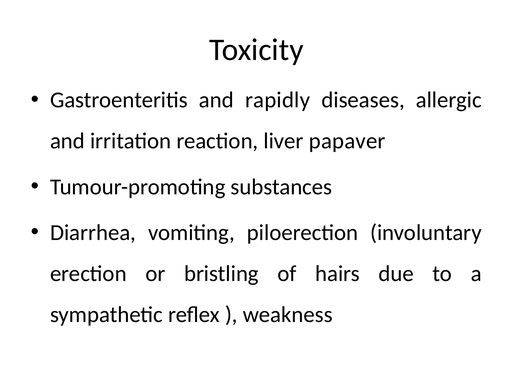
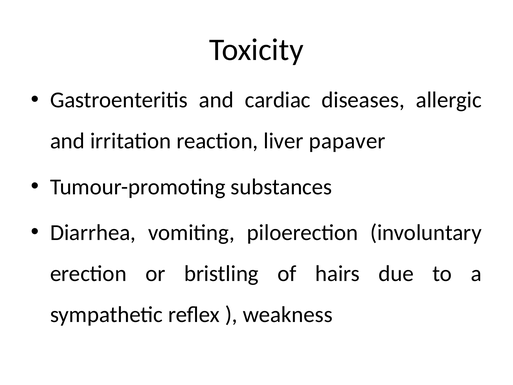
rapidly: rapidly -> cardiac
